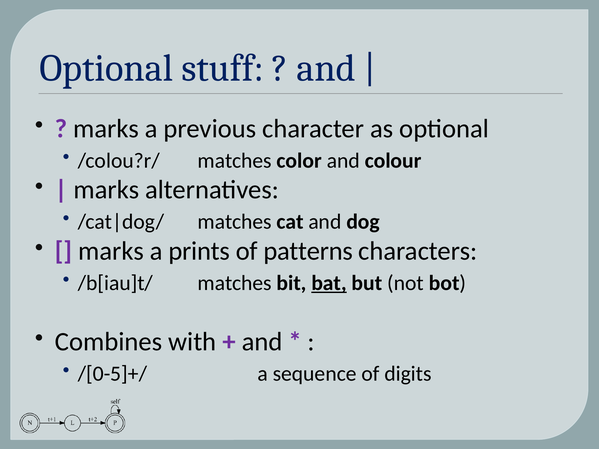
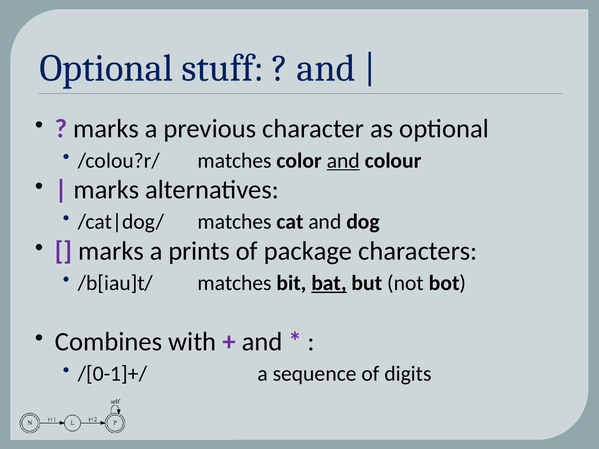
and at (343, 161) underline: none -> present
patterns: patterns -> package
/[0-5]+/: /[0-5]+/ -> /[0-1]+/
